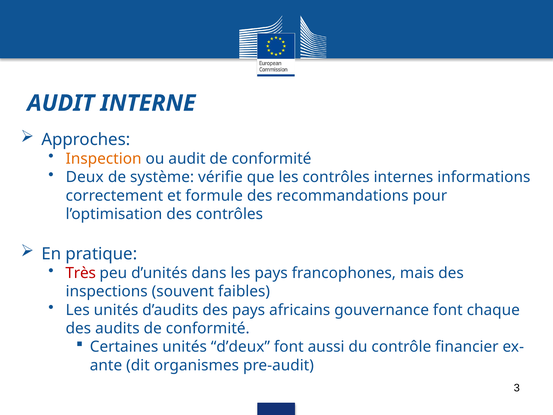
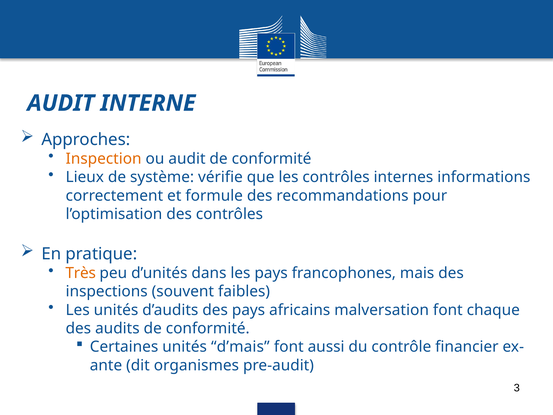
Deux: Deux -> Lieux
Très colour: red -> orange
gouvernance: gouvernance -> malversation
d’deux: d’deux -> d’mais
